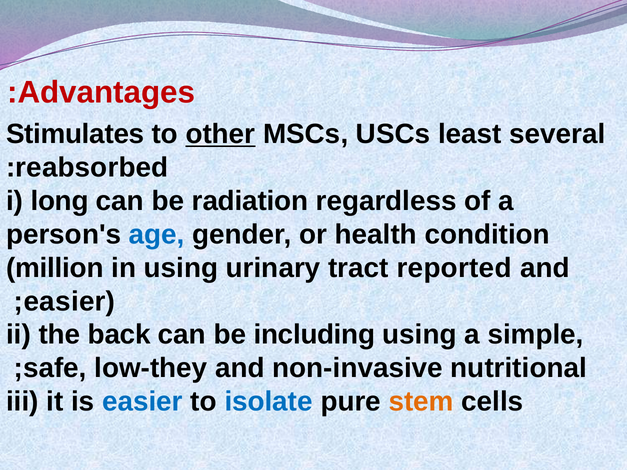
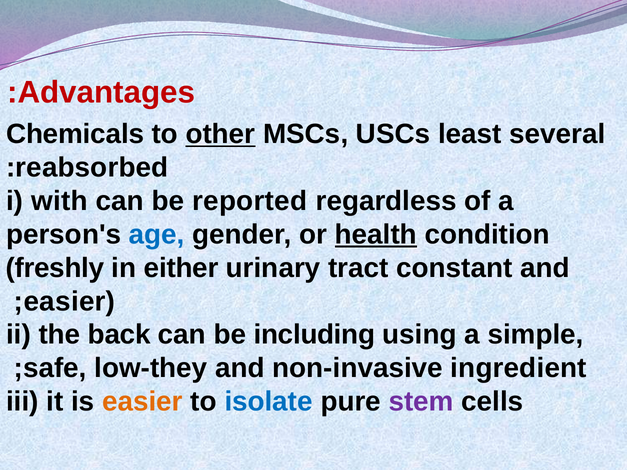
Stimulates: Stimulates -> Chemicals
long: long -> with
radiation: radiation -> reported
health underline: none -> present
million: million -> freshly
in using: using -> either
reported: reported -> constant
nutritional: nutritional -> ingredient
easier at (142, 402) colour: blue -> orange
stem colour: orange -> purple
